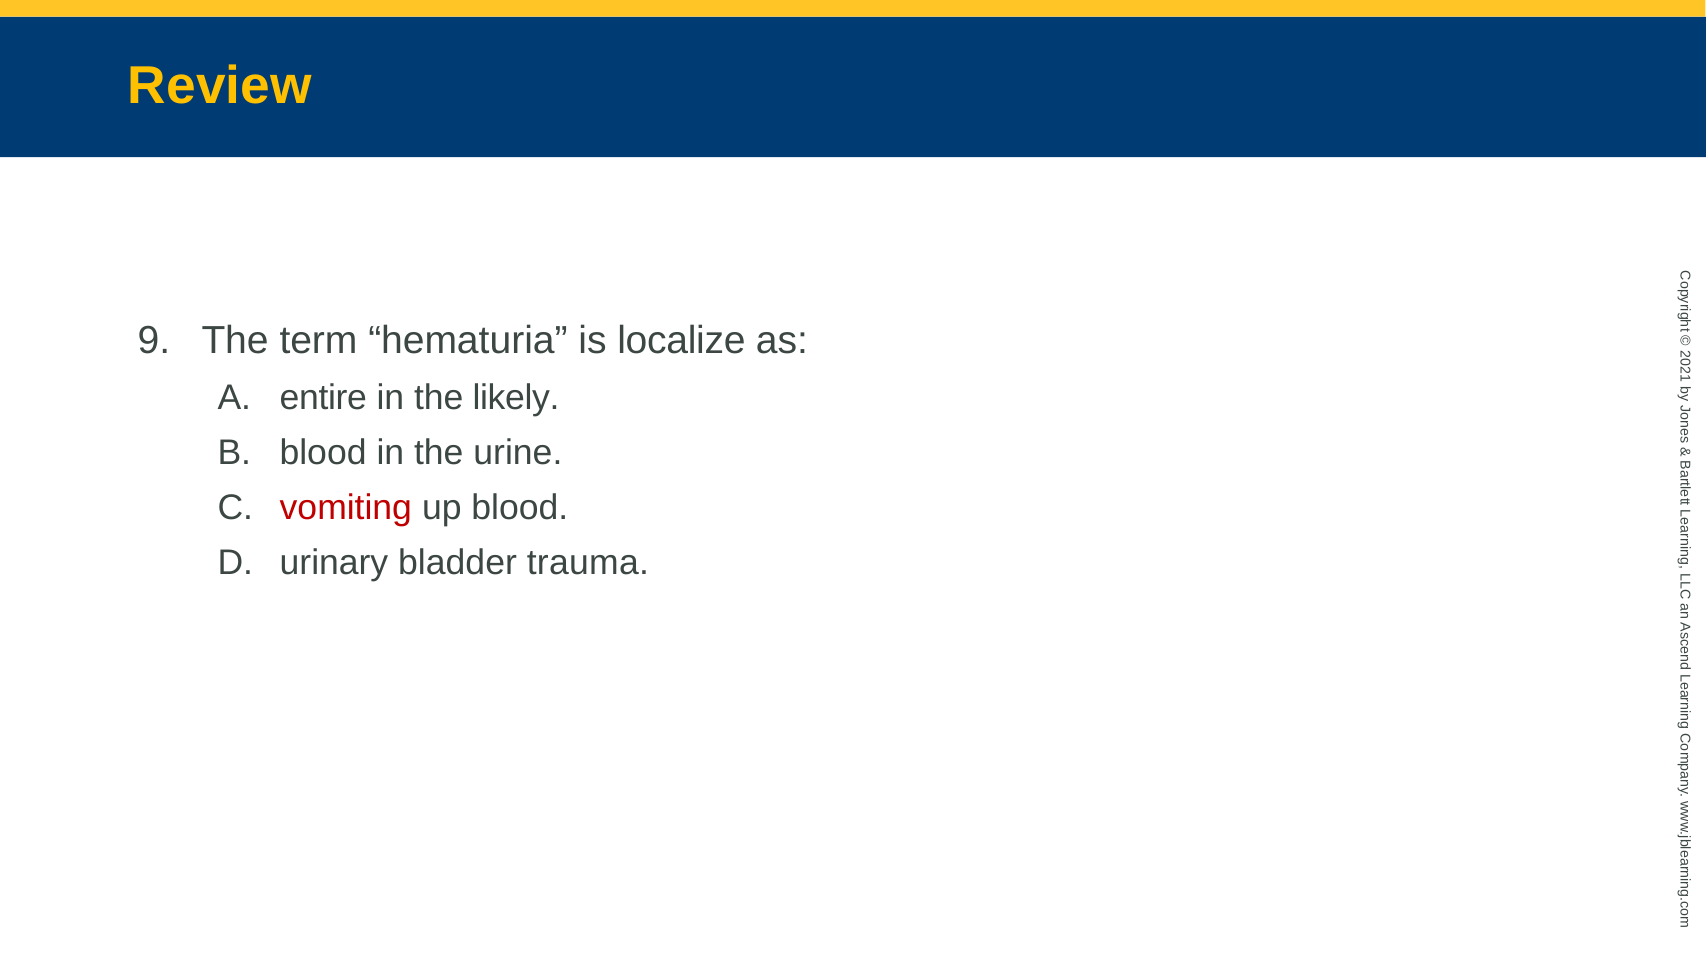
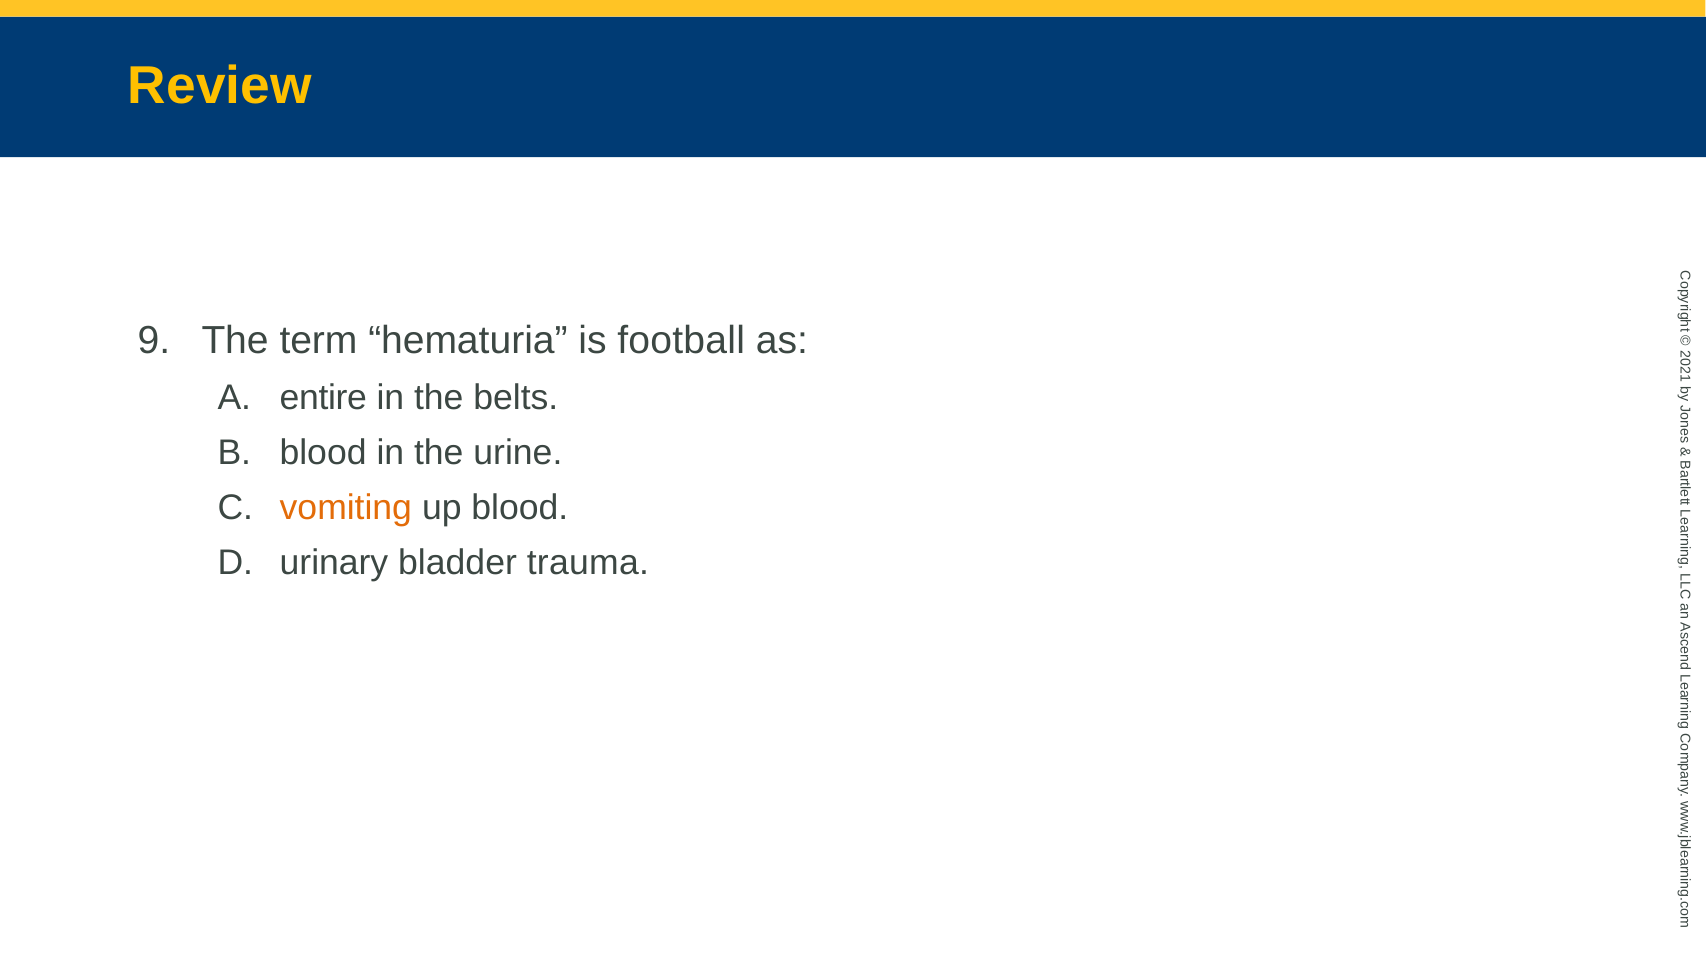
localize: localize -> football
likely: likely -> belts
vomiting colour: red -> orange
